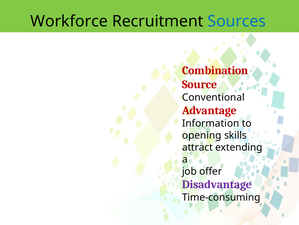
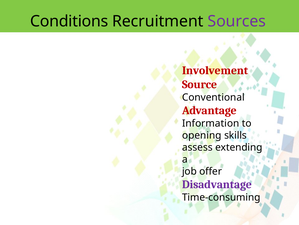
Workforce: Workforce -> Conditions
Sources colour: blue -> purple
Combination: Combination -> Involvement
attract: attract -> assess
